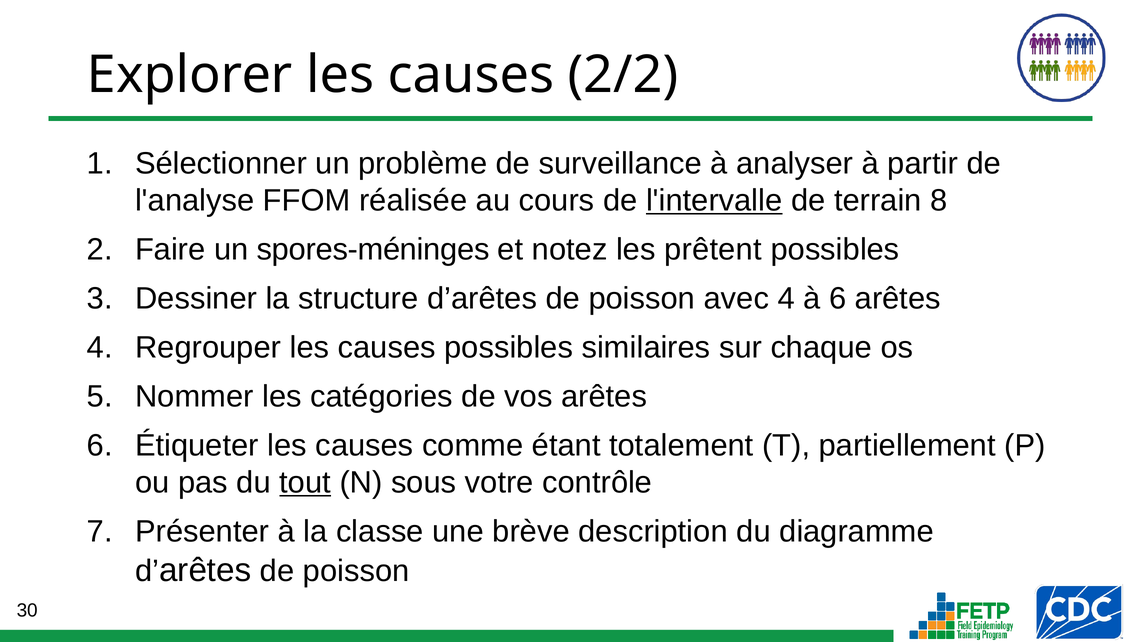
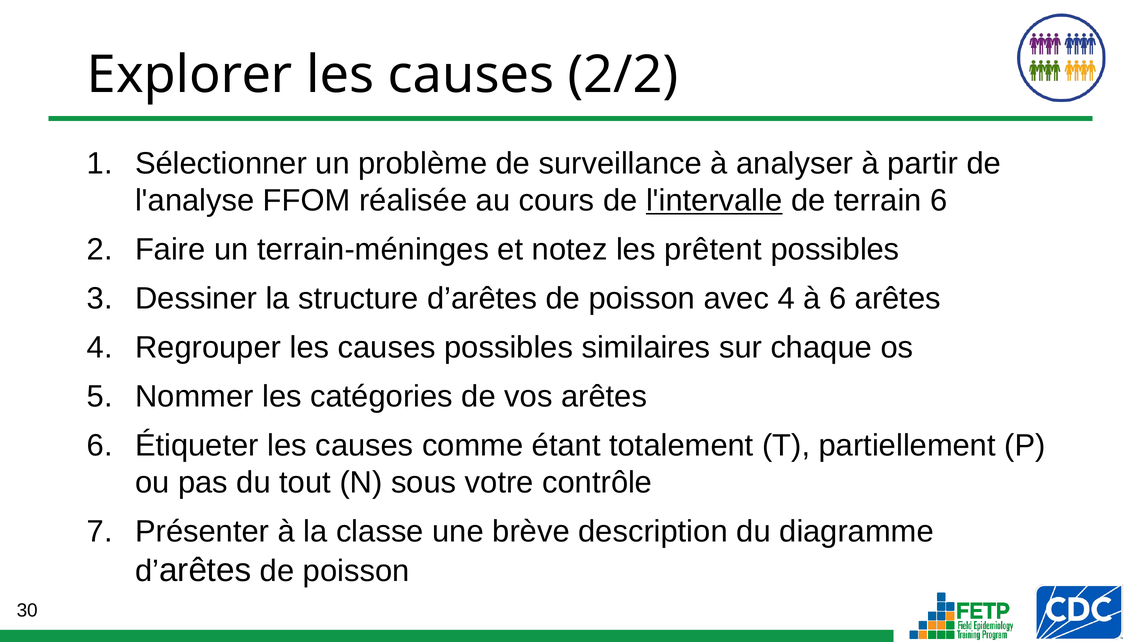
terrain 8: 8 -> 6
spores-méninges: spores-méninges -> terrain-méninges
tout underline: present -> none
